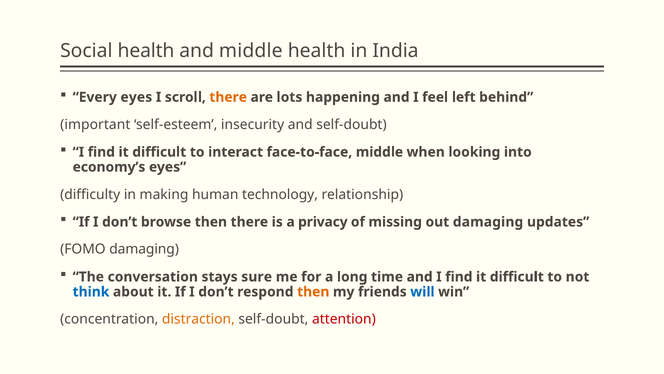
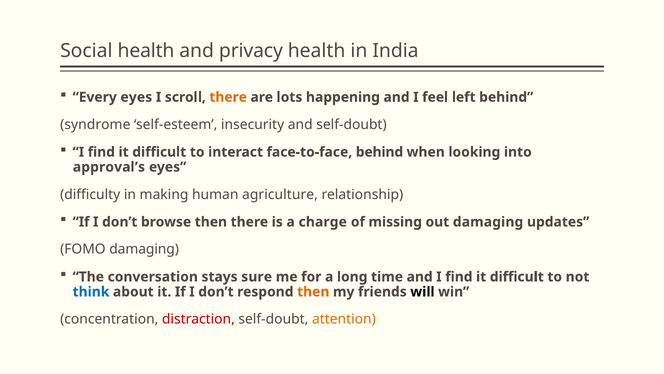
and middle: middle -> privacy
important: important -> syndrome
face-to-face middle: middle -> behind
economy’s: economy’s -> approval’s
technology: technology -> agriculture
privacy: privacy -> charge
will colour: blue -> black
distraction colour: orange -> red
attention colour: red -> orange
